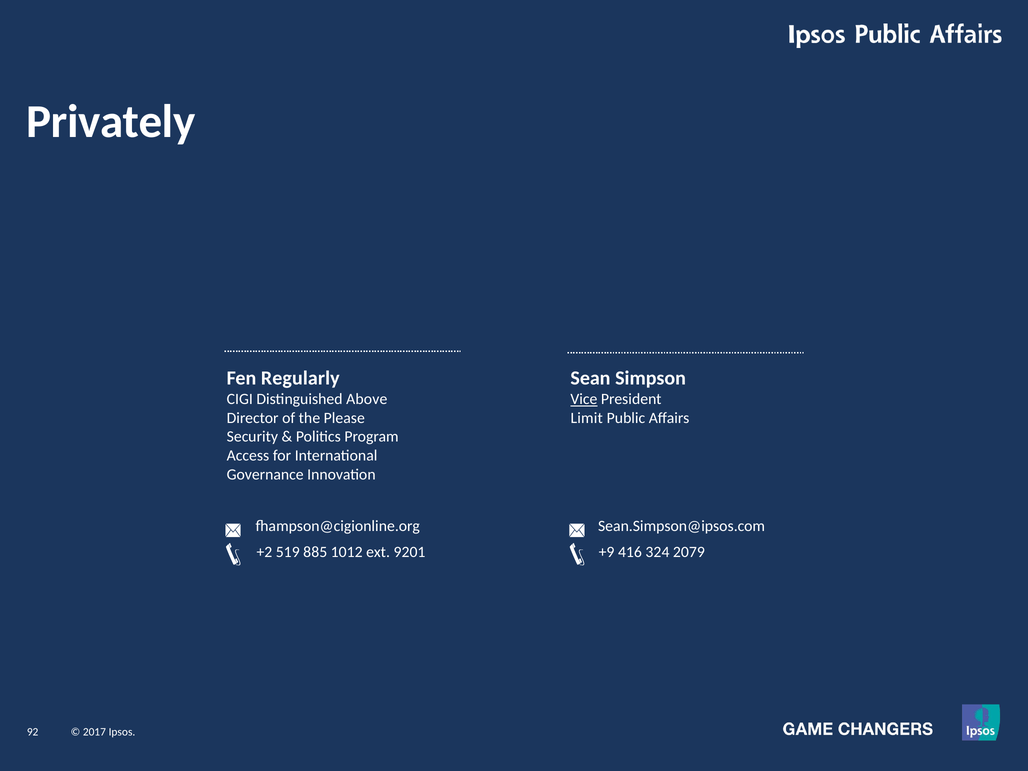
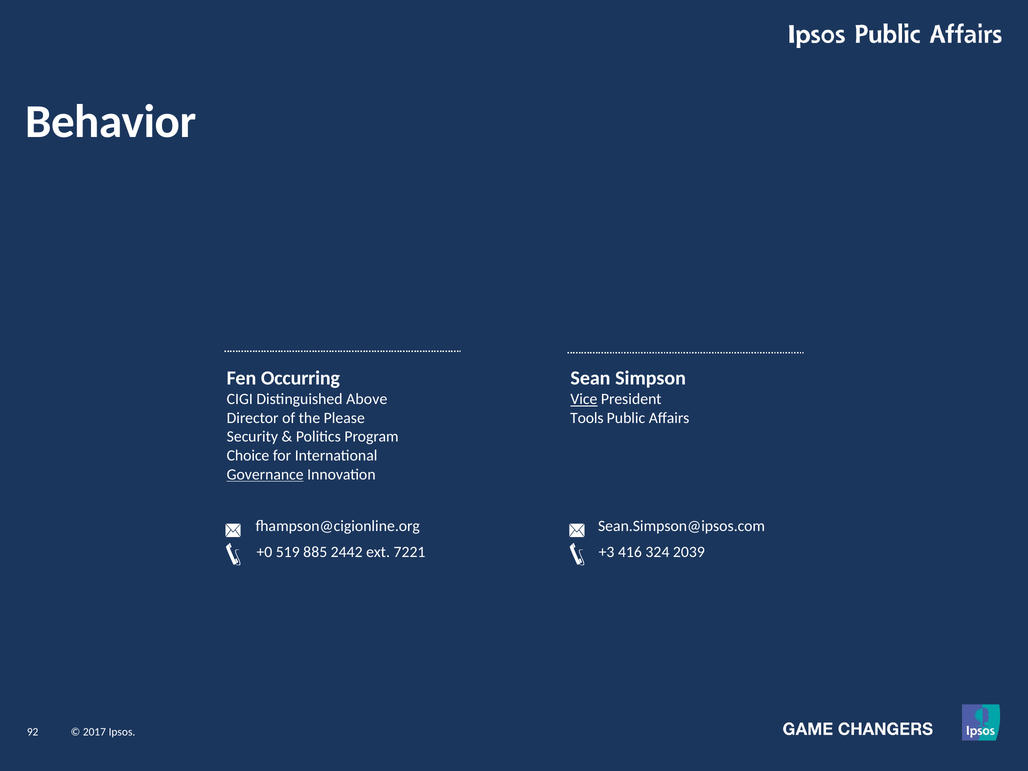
Privately: Privately -> Behavior
Regularly: Regularly -> Occurring
Limit: Limit -> Tools
Access: Access -> Choice
Governance underline: none -> present
+2: +2 -> +0
1012: 1012 -> 2442
9201: 9201 -> 7221
+9: +9 -> +3
2079: 2079 -> 2039
